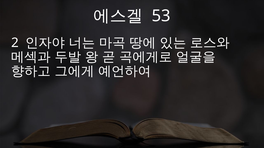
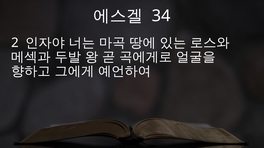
53: 53 -> 34
